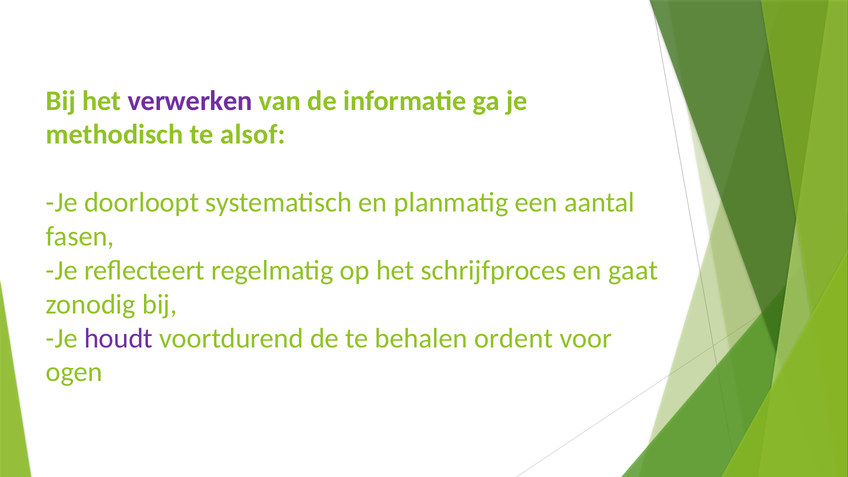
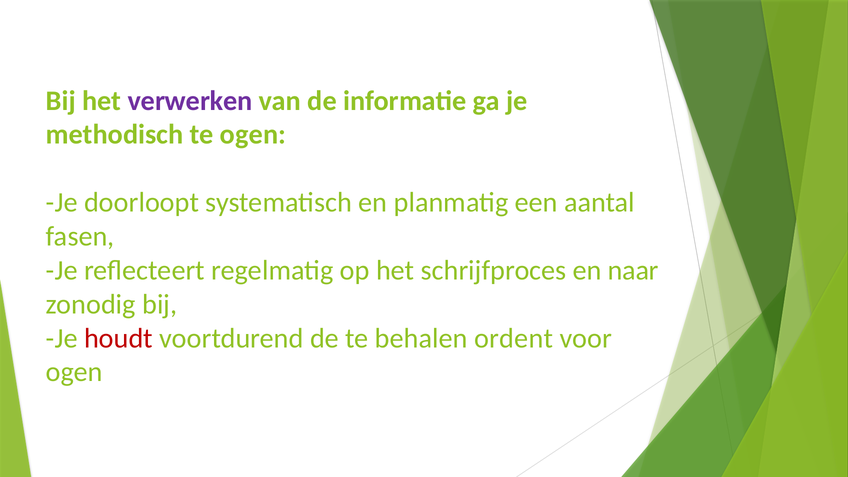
te alsof: alsof -> ogen
gaat: gaat -> naar
houdt colour: purple -> red
